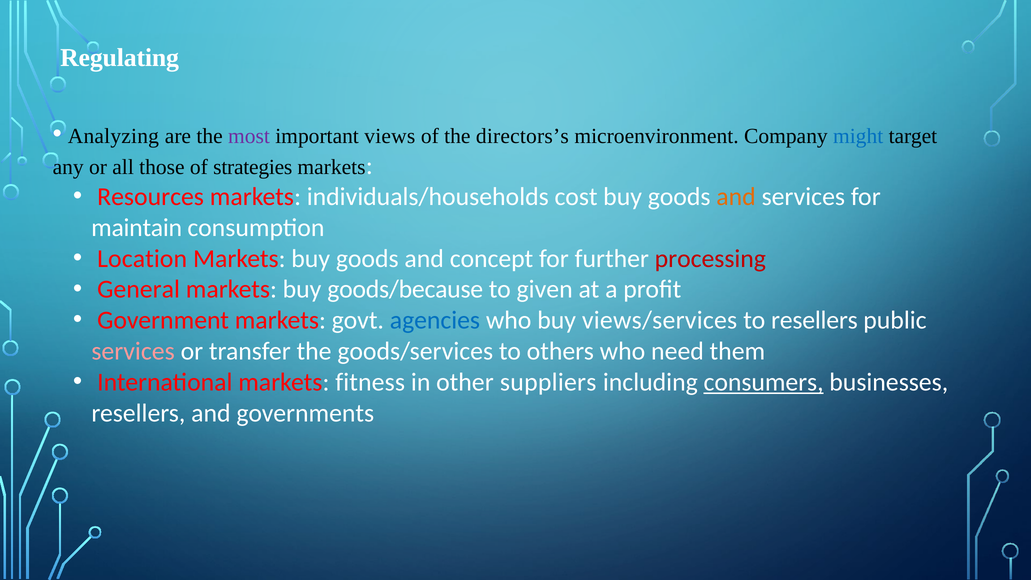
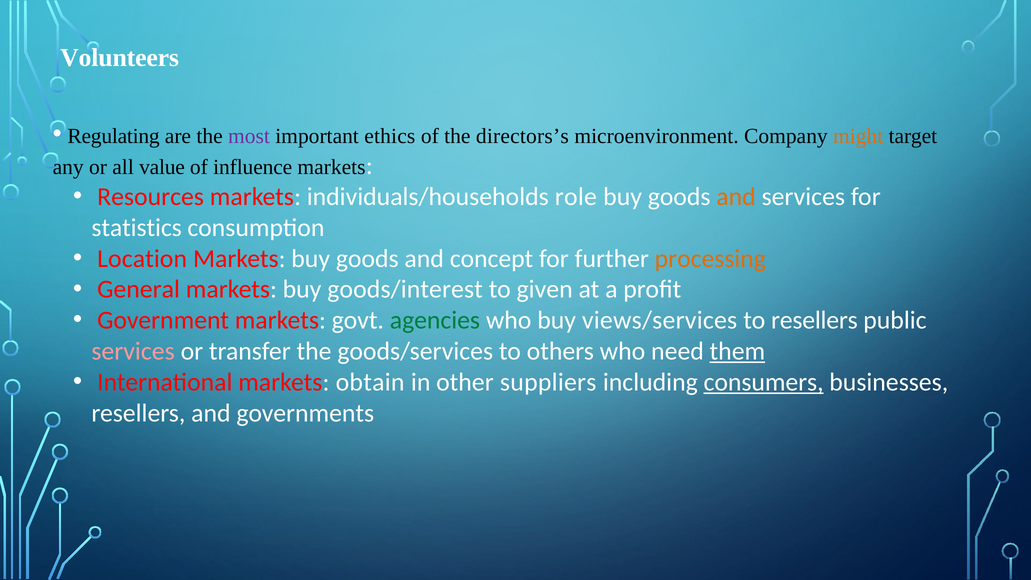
Regulating: Regulating -> Volunteers
Analyzing: Analyzing -> Regulating
views: views -> ethics
might colour: blue -> orange
those: those -> value
strategies: strategies -> influence
cost: cost -> role
maintain: maintain -> statistics
processing colour: red -> orange
goods/because: goods/because -> goods/interest
agencies colour: blue -> green
them underline: none -> present
fitness: fitness -> obtain
